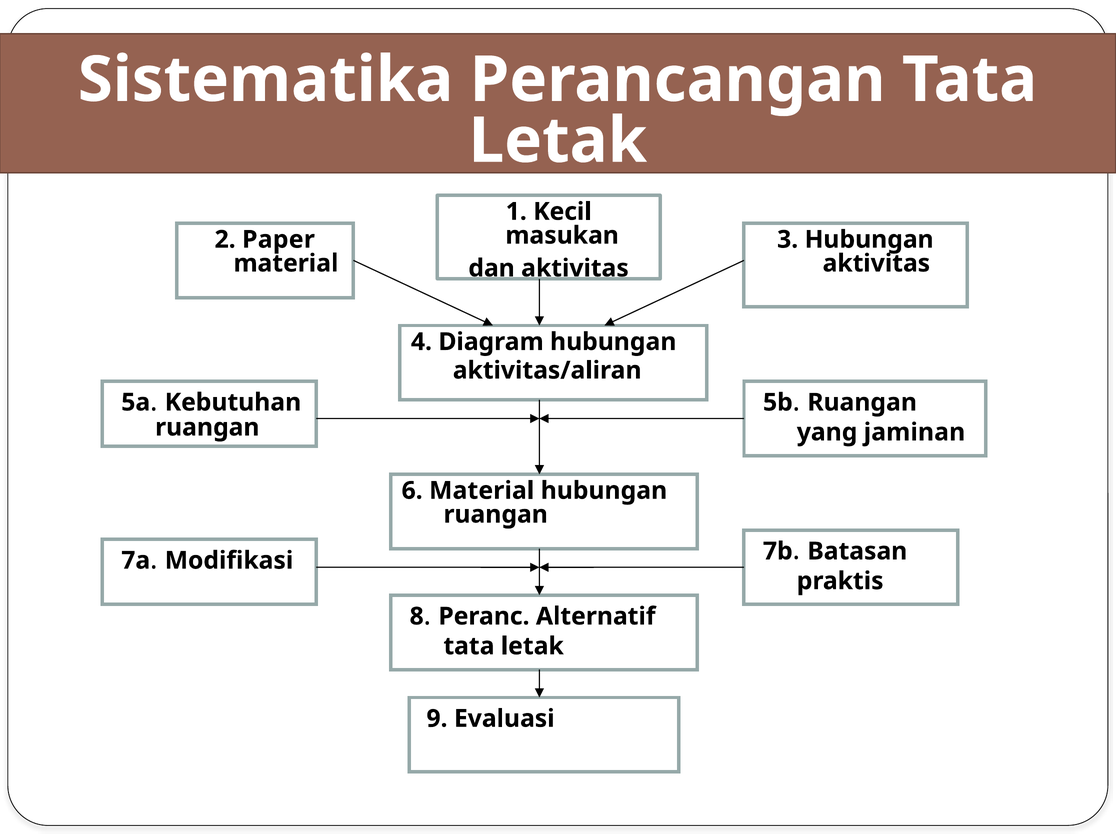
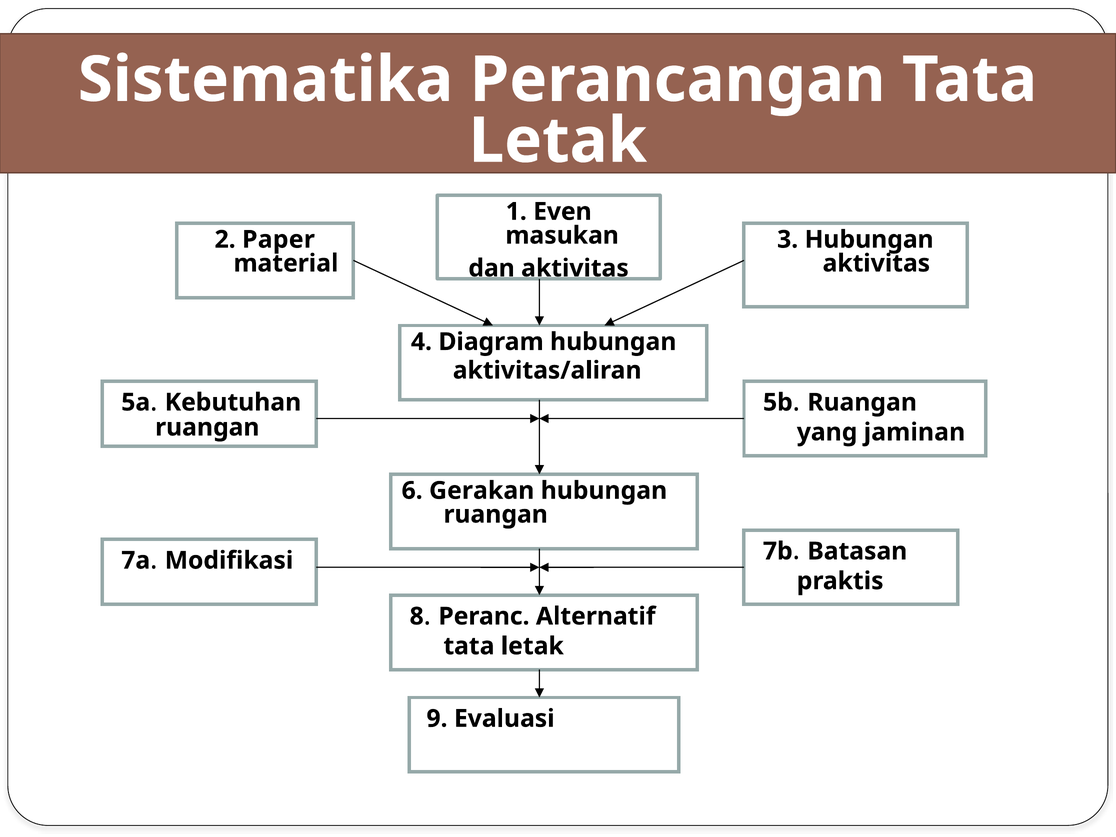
Kecil: Kecil -> Even
6 Material: Material -> Gerakan
